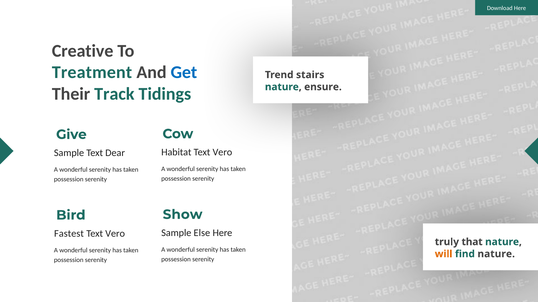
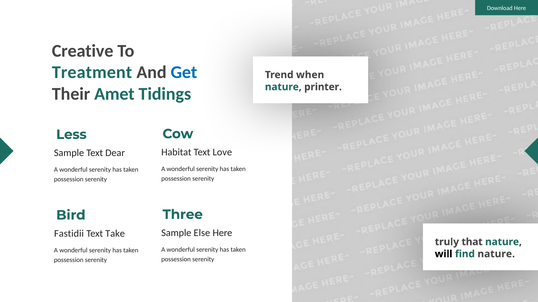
stairs: stairs -> when
ensure: ensure -> printer
Track: Track -> Amet
Give: Give -> Less
Vero at (222, 152): Vero -> Love
Show: Show -> Three
Fastest: Fastest -> Fastidii
Vero at (115, 234): Vero -> Take
will colour: orange -> black
